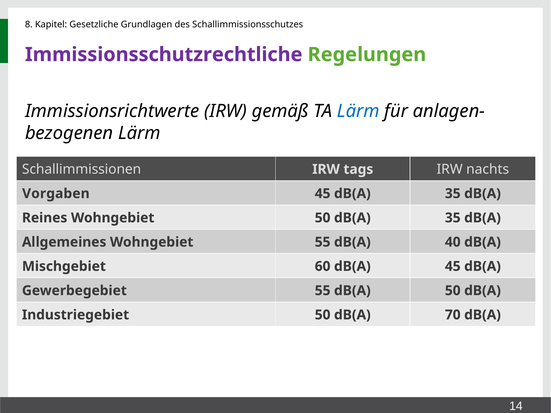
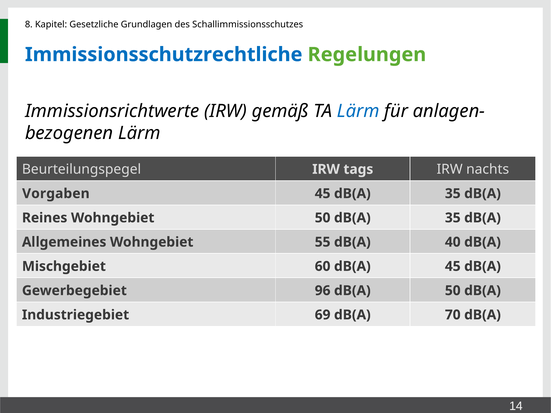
Immissionsschutzrechtliche colour: purple -> blue
Schallimmissionen: Schallimmissionen -> Beurteilungspegel
Gewerbegebiet 55: 55 -> 96
Industriegebiet 50: 50 -> 69
